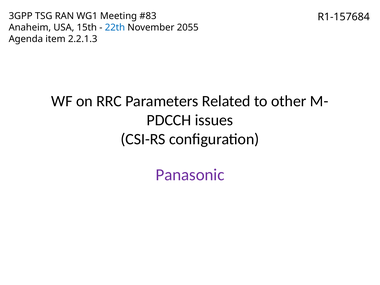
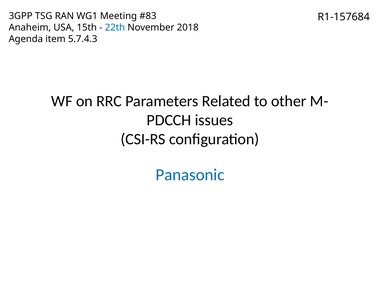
2055: 2055 -> 2018
2.2.1.3: 2.2.1.3 -> 5.7.4.3
Panasonic colour: purple -> blue
